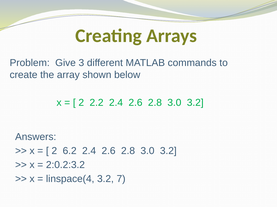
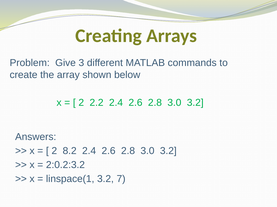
6.2: 6.2 -> 8.2
linspace(4: linspace(4 -> linspace(1
